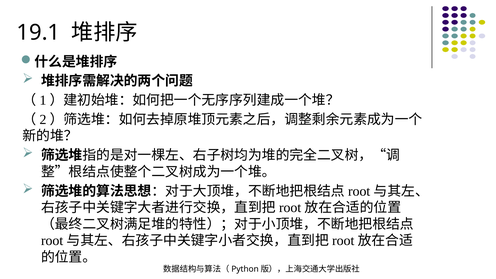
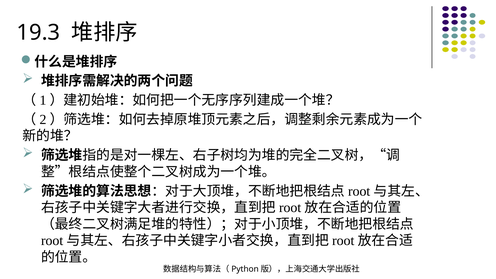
19.1: 19.1 -> 19.3
